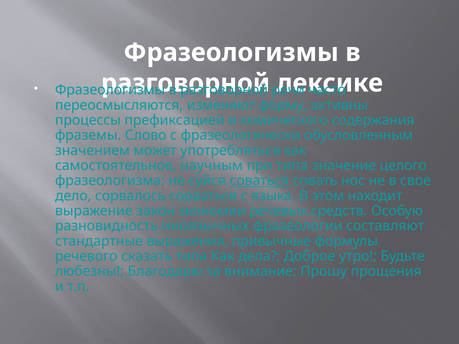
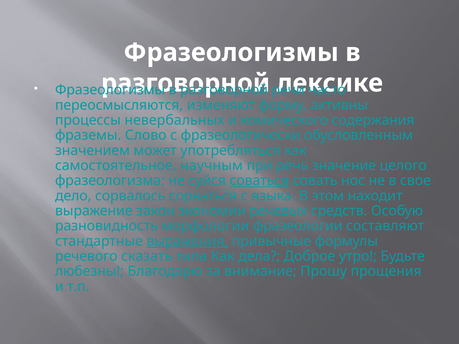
префиксацией: префиксацией -> невербальных
при типа: типа -> речь
иноязычных: иноязычных -> морфологии
выражения underline: none -> present
